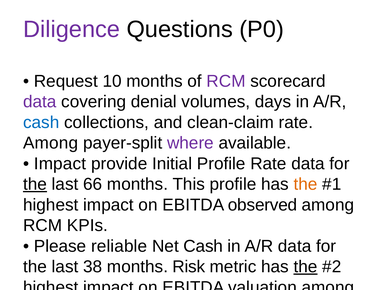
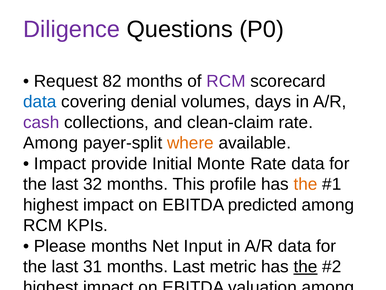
10: 10 -> 82
data at (40, 102) colour: purple -> blue
cash at (41, 122) colour: blue -> purple
where colour: purple -> orange
Initial Profile: Profile -> Monte
the at (35, 184) underline: present -> none
66: 66 -> 32
observed: observed -> predicted
Please reliable: reliable -> months
Net Cash: Cash -> Input
38: 38 -> 31
months Risk: Risk -> Last
